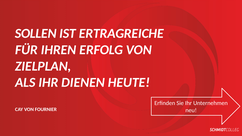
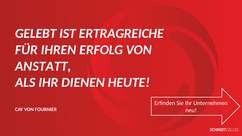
SOLLEN: SOLLEN -> GELEBT
ZIELPLAN: ZIELPLAN -> ANSTATT
